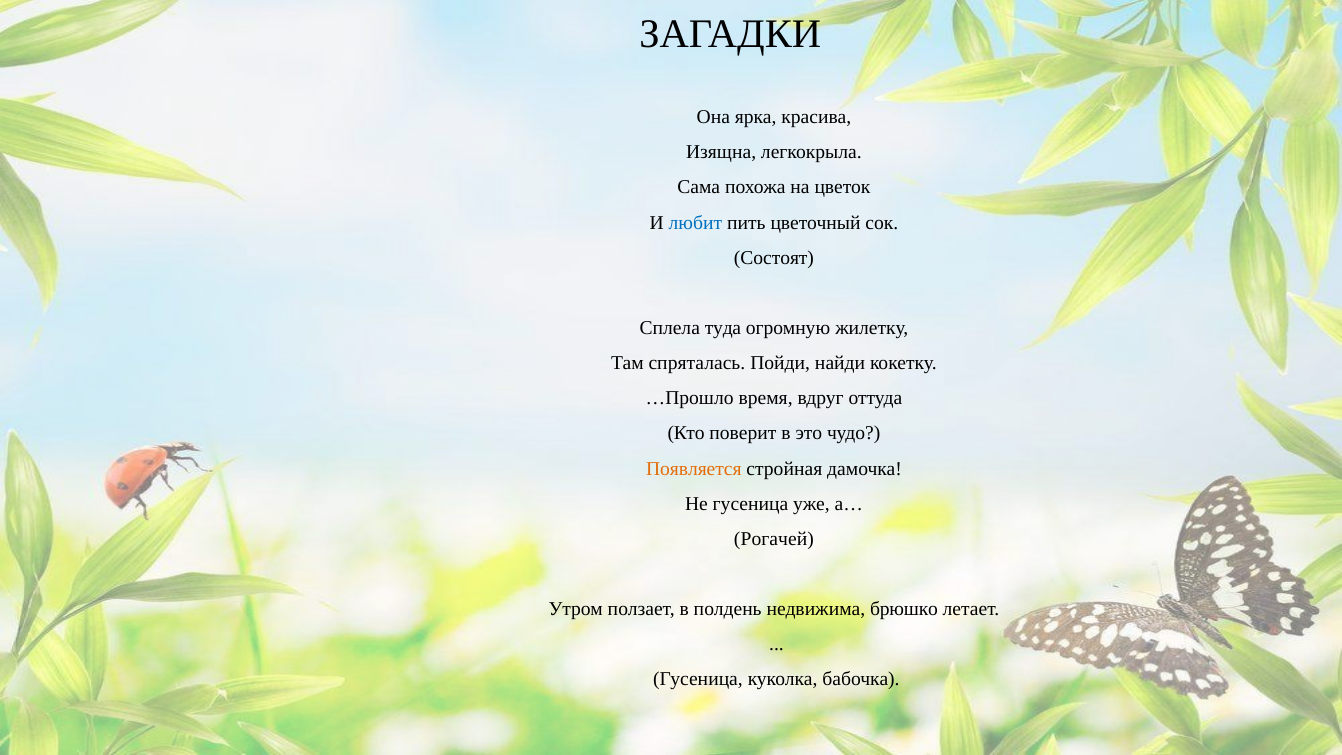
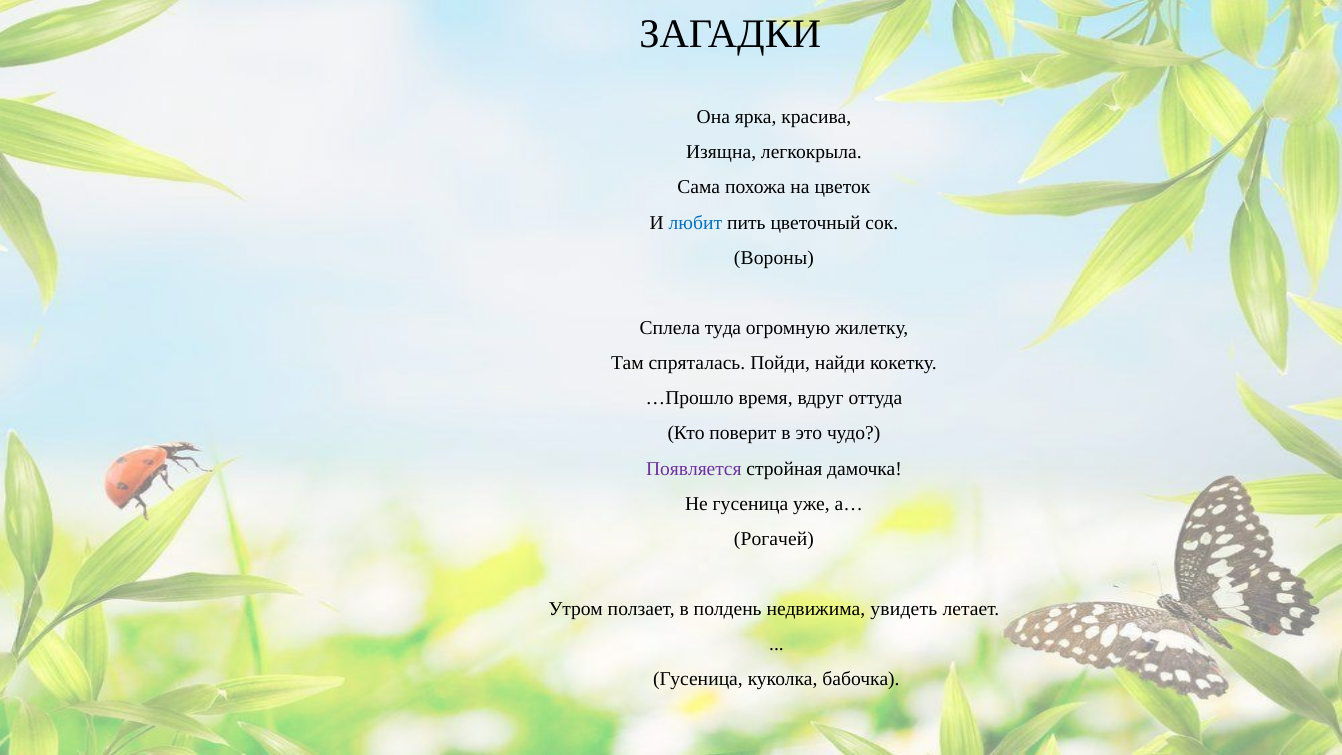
Состоят: Состоят -> Вороны
Появляется colour: orange -> purple
брюшко: брюшко -> увидеть
